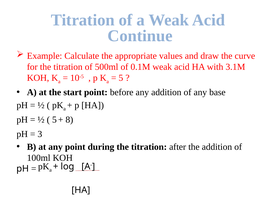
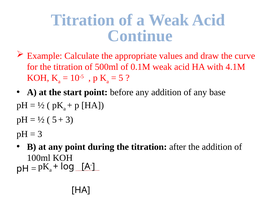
3.1M: 3.1M -> 4.1M
8 at (69, 120): 8 -> 3
